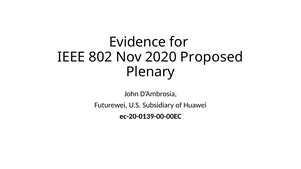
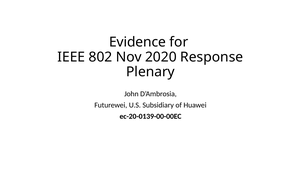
Proposed: Proposed -> Response
